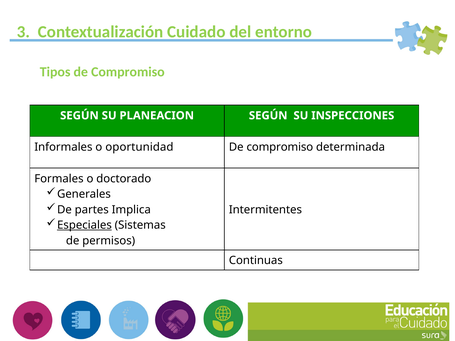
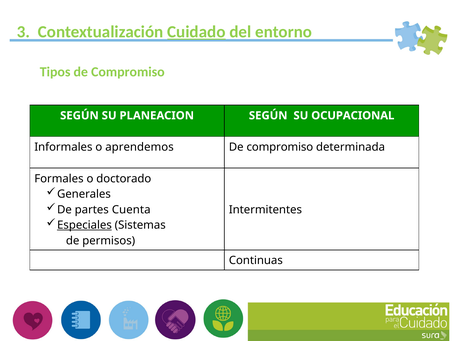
Cuidado underline: none -> present
INSPECCIONES: INSPECCIONES -> OCUPACIONAL
oportunidad: oportunidad -> aprendemos
Implica: Implica -> Cuenta
